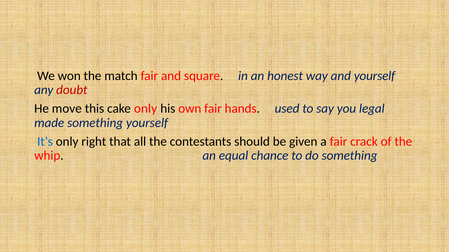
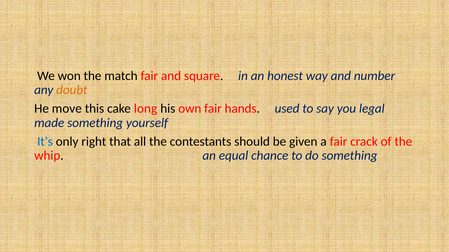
and yourself: yourself -> number
doubt colour: red -> orange
cake only: only -> long
